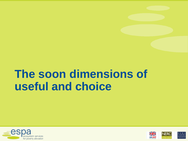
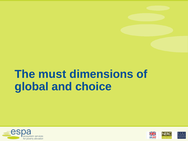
soon: soon -> must
useful: useful -> global
